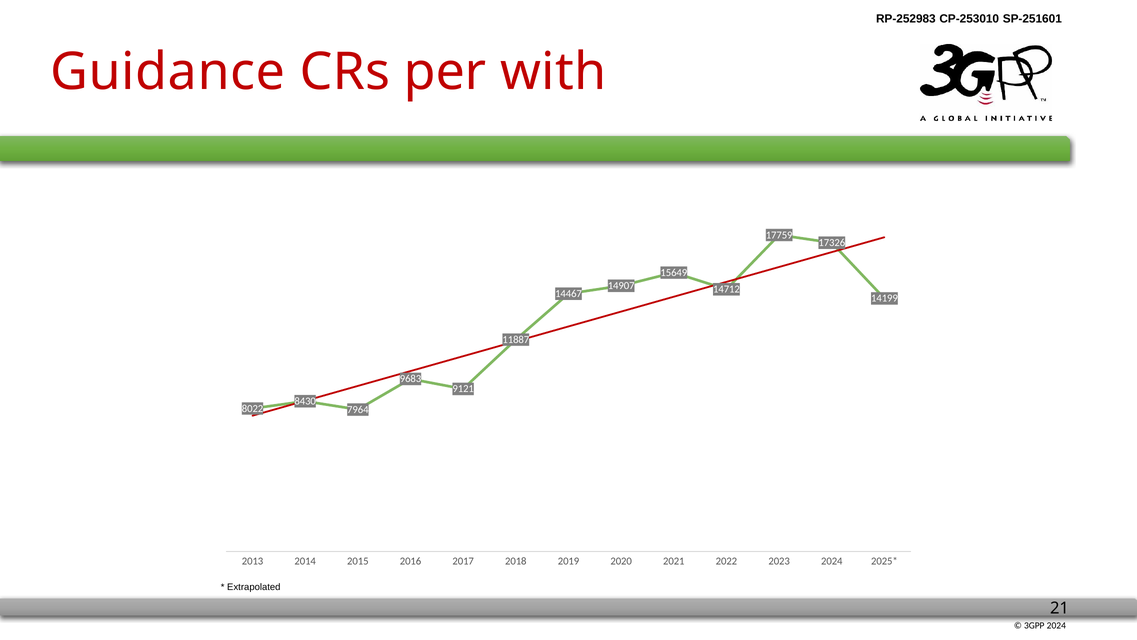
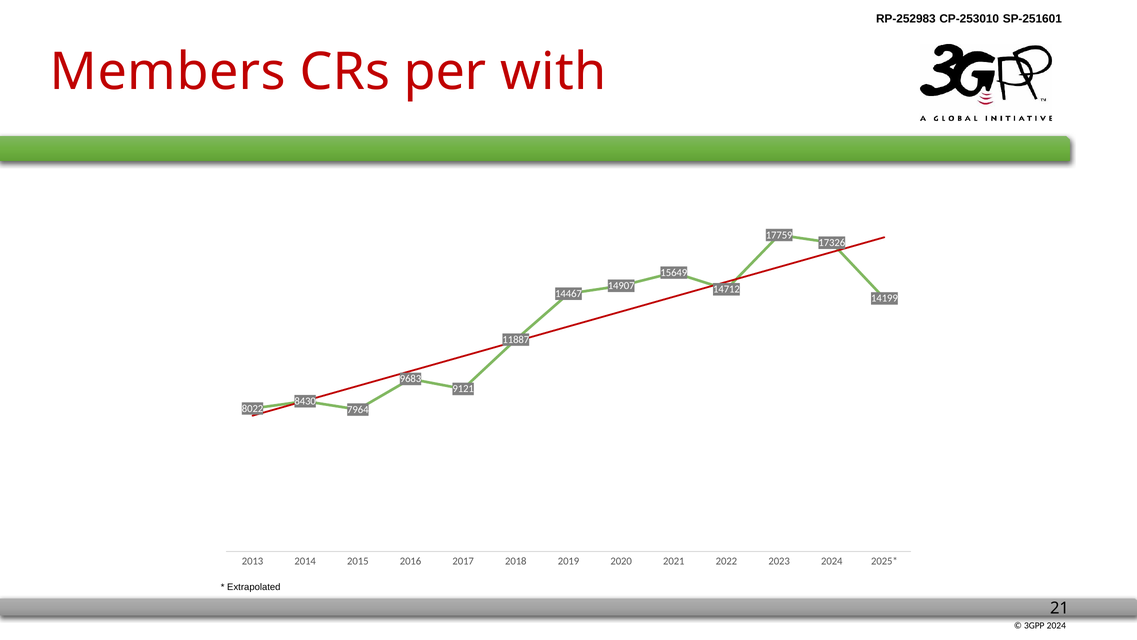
Guidance: Guidance -> Members
